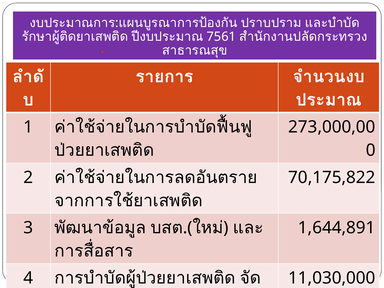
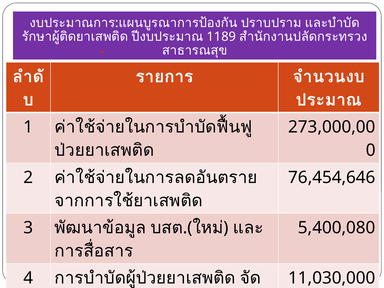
7561: 7561 -> 1189
70,175,822: 70,175,822 -> 76,454,646
1,644,891: 1,644,891 -> 5,400,080
